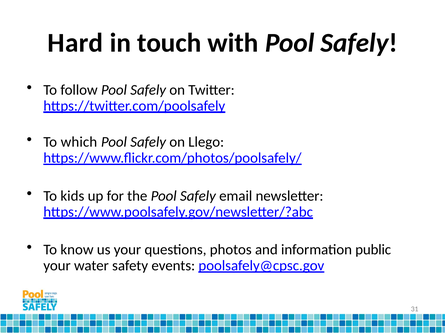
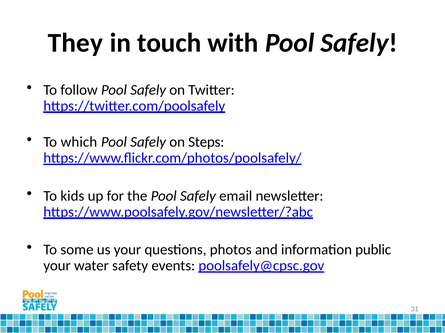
Hard: Hard -> They
Llego: Llego -> Steps
know: know -> some
